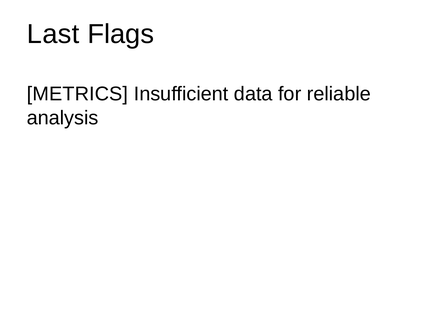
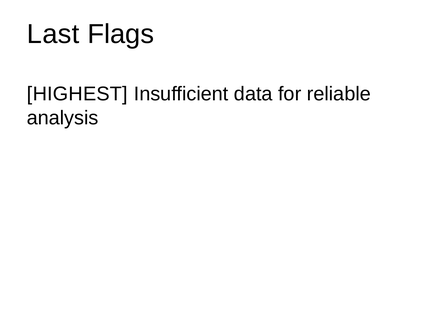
METRICS: METRICS -> HIGHEST
